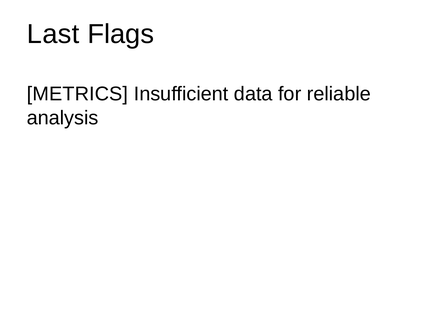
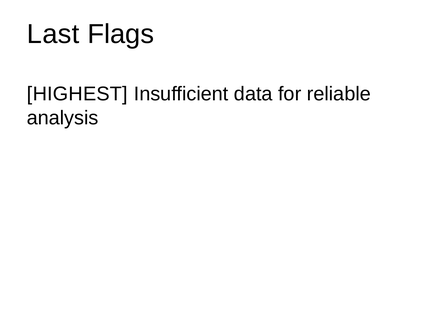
METRICS: METRICS -> HIGHEST
